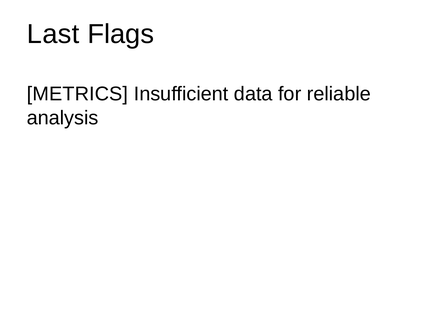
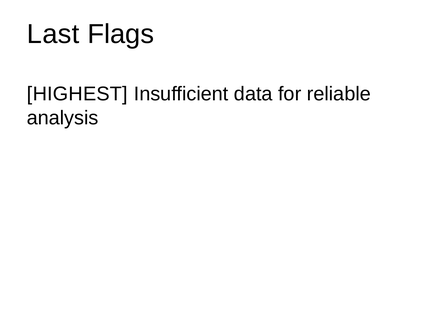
METRICS: METRICS -> HIGHEST
